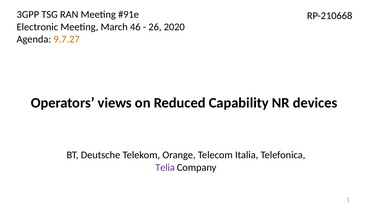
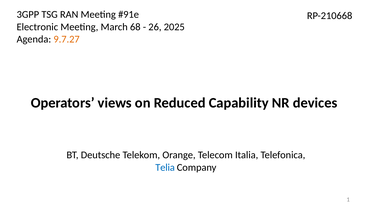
46: 46 -> 68
2020: 2020 -> 2025
Telia colour: purple -> blue
